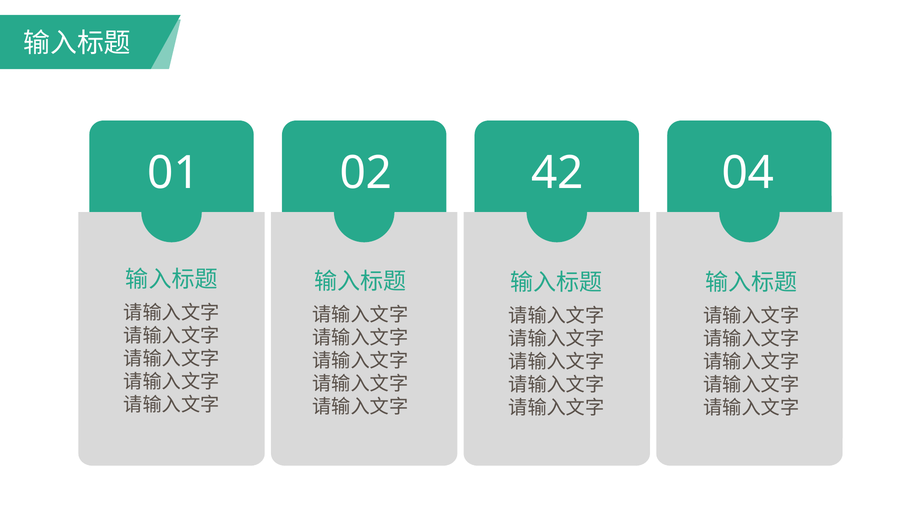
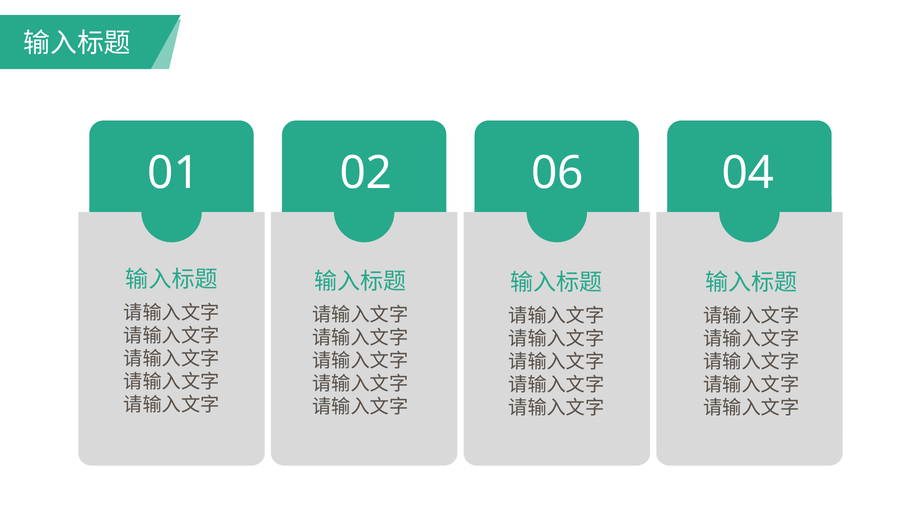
42: 42 -> 06
